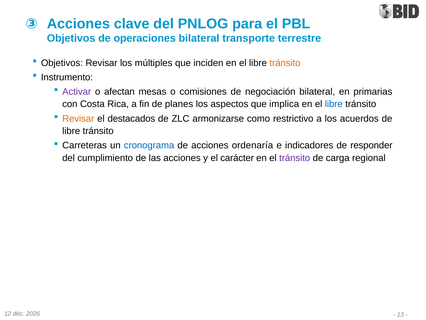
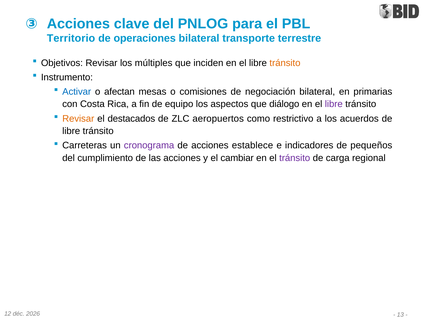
Objetivos at (71, 38): Objetivos -> Territorio
Activar colour: purple -> blue
planes: planes -> equipo
implica: implica -> diálogo
libre at (334, 104) colour: blue -> purple
armonizarse: armonizarse -> aeropuertos
cronograma colour: blue -> purple
ordenaría: ordenaría -> establece
responder: responder -> pequeños
carácter: carácter -> cambiar
